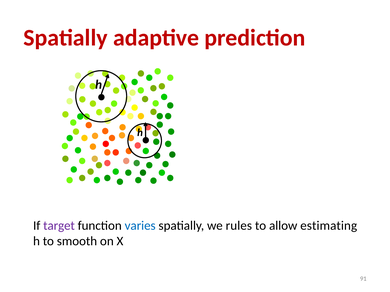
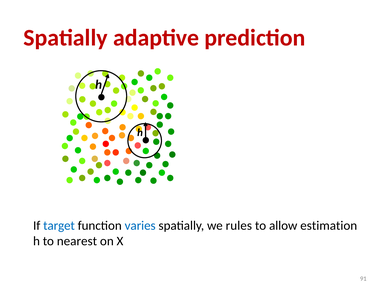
target colour: purple -> blue
estimating: estimating -> estimation
smooth: smooth -> nearest
